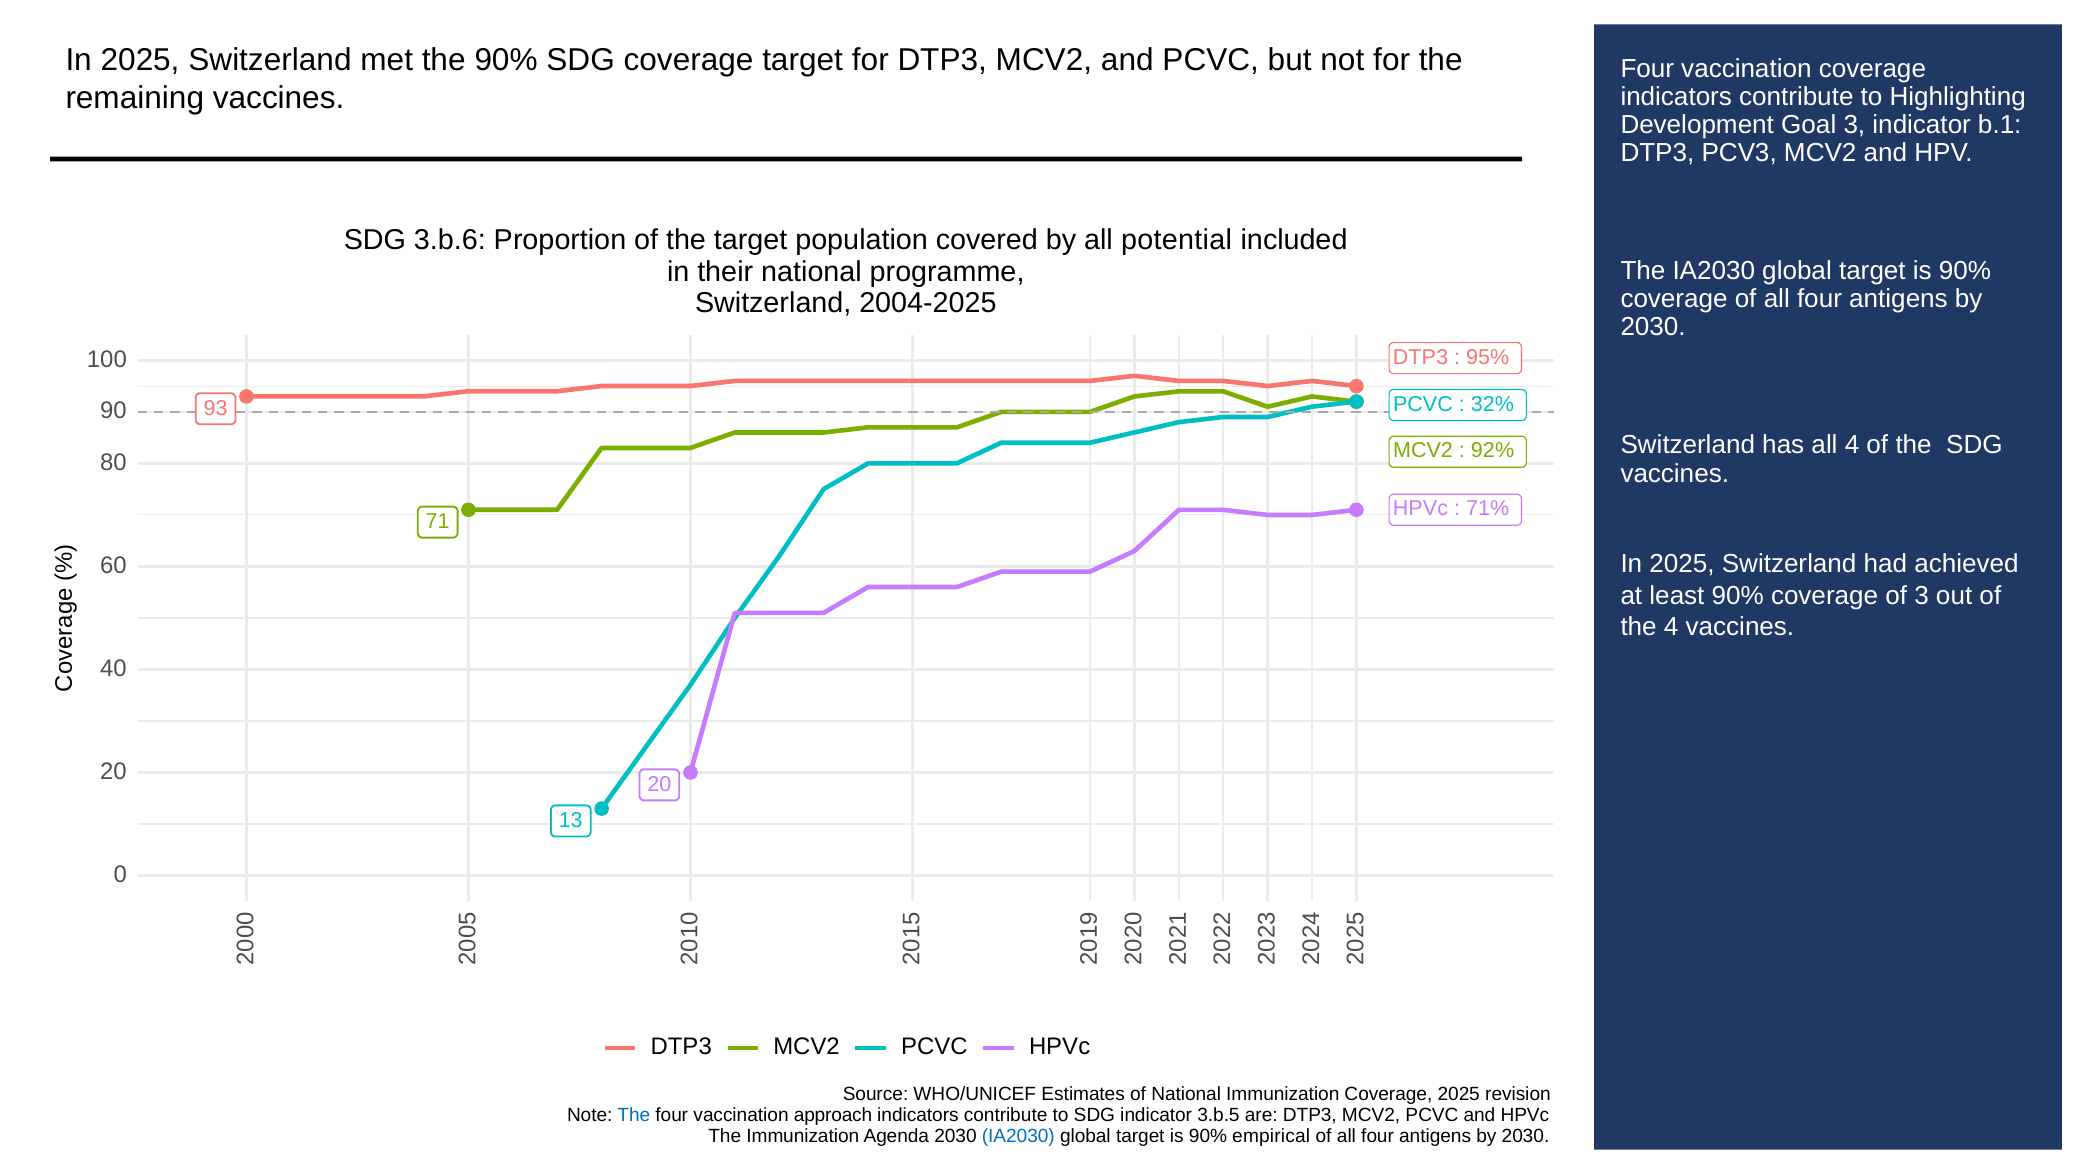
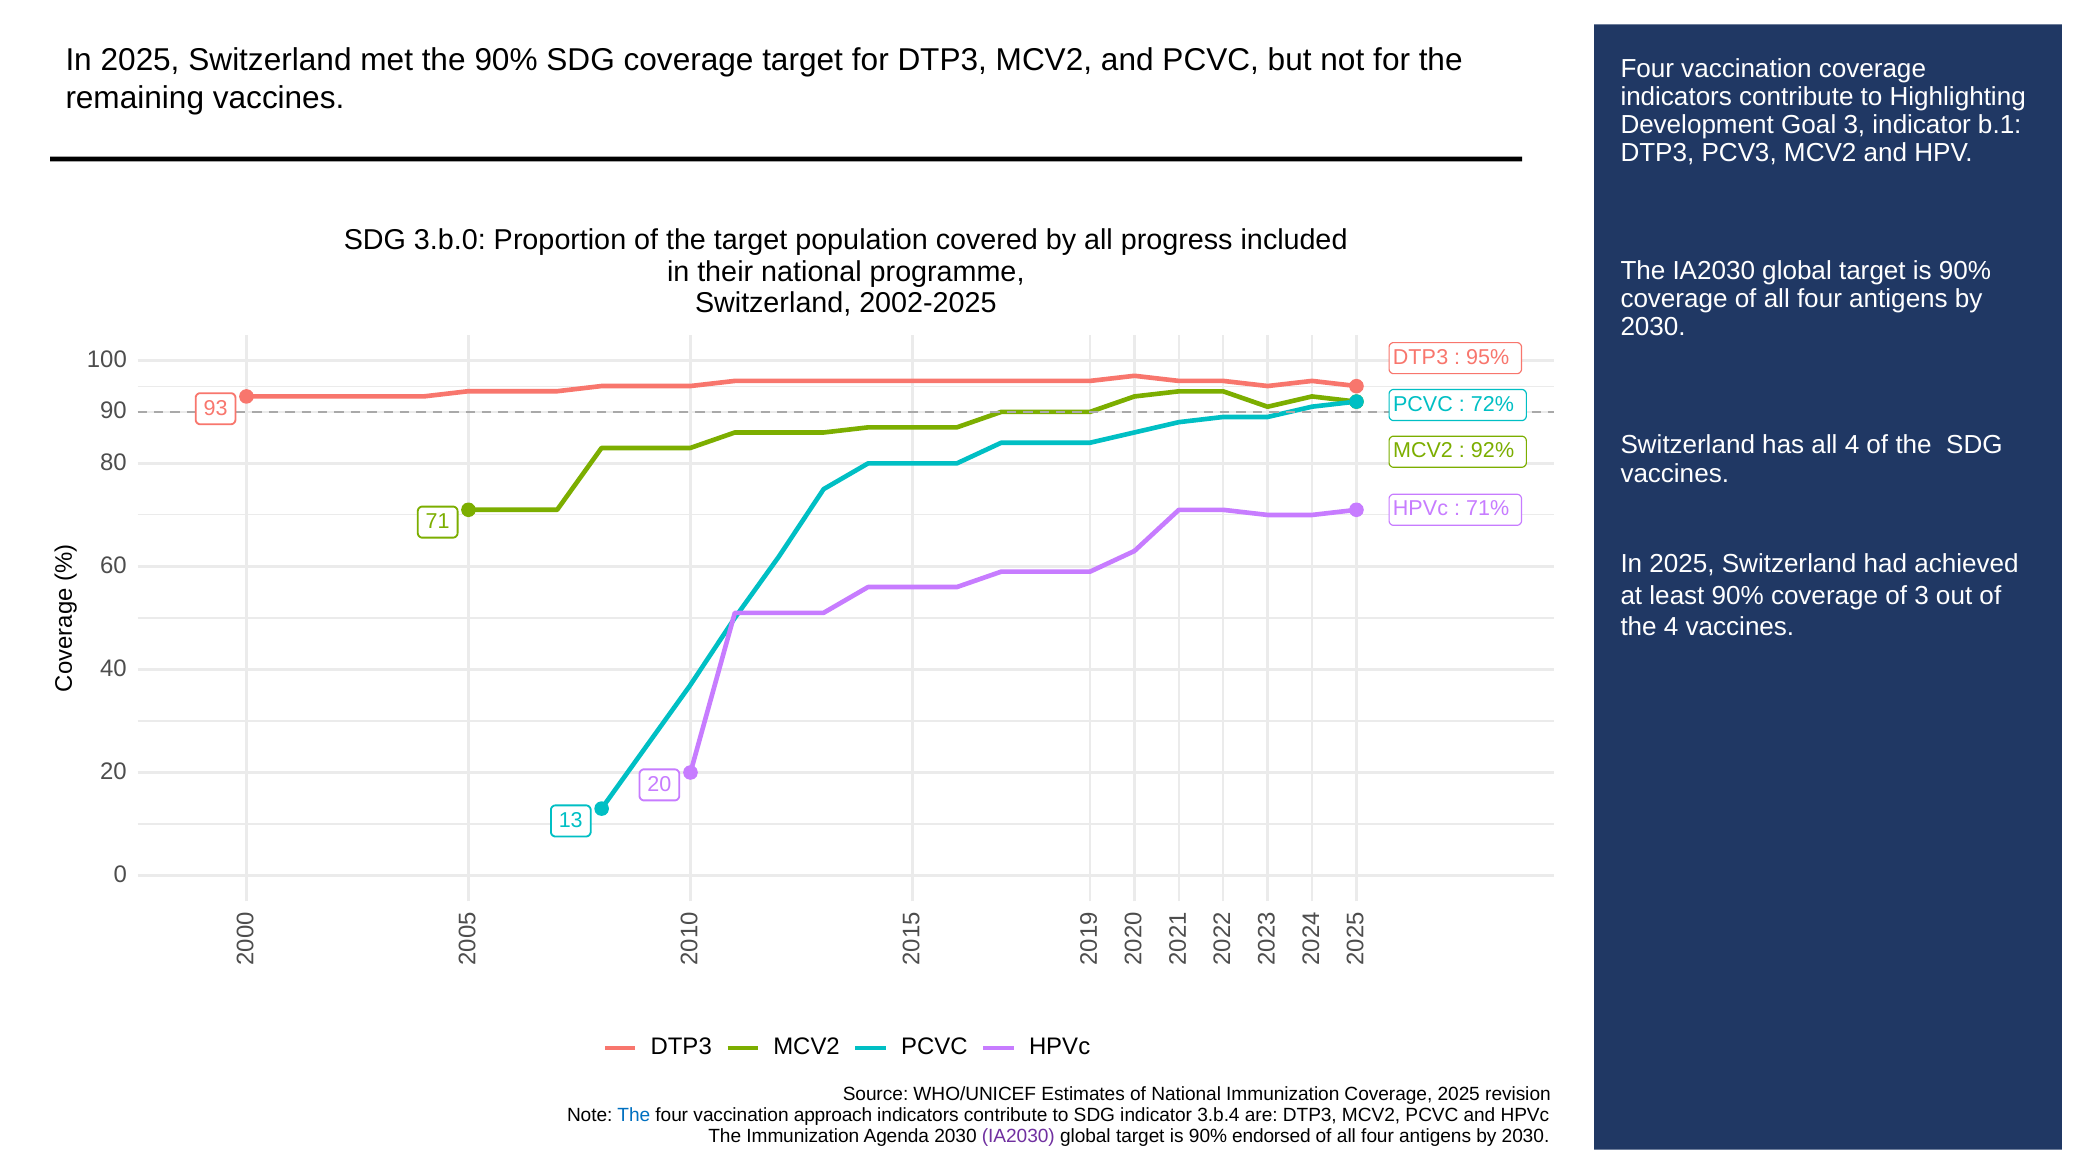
3.b.6: 3.b.6 -> 3.b.0
potential: potential -> progress
2004-2025: 2004-2025 -> 2002-2025
32%: 32% -> 72%
3.b.5: 3.b.5 -> 3.b.4
IA2030 at (1018, 1136) colour: blue -> purple
empirical: empirical -> endorsed
